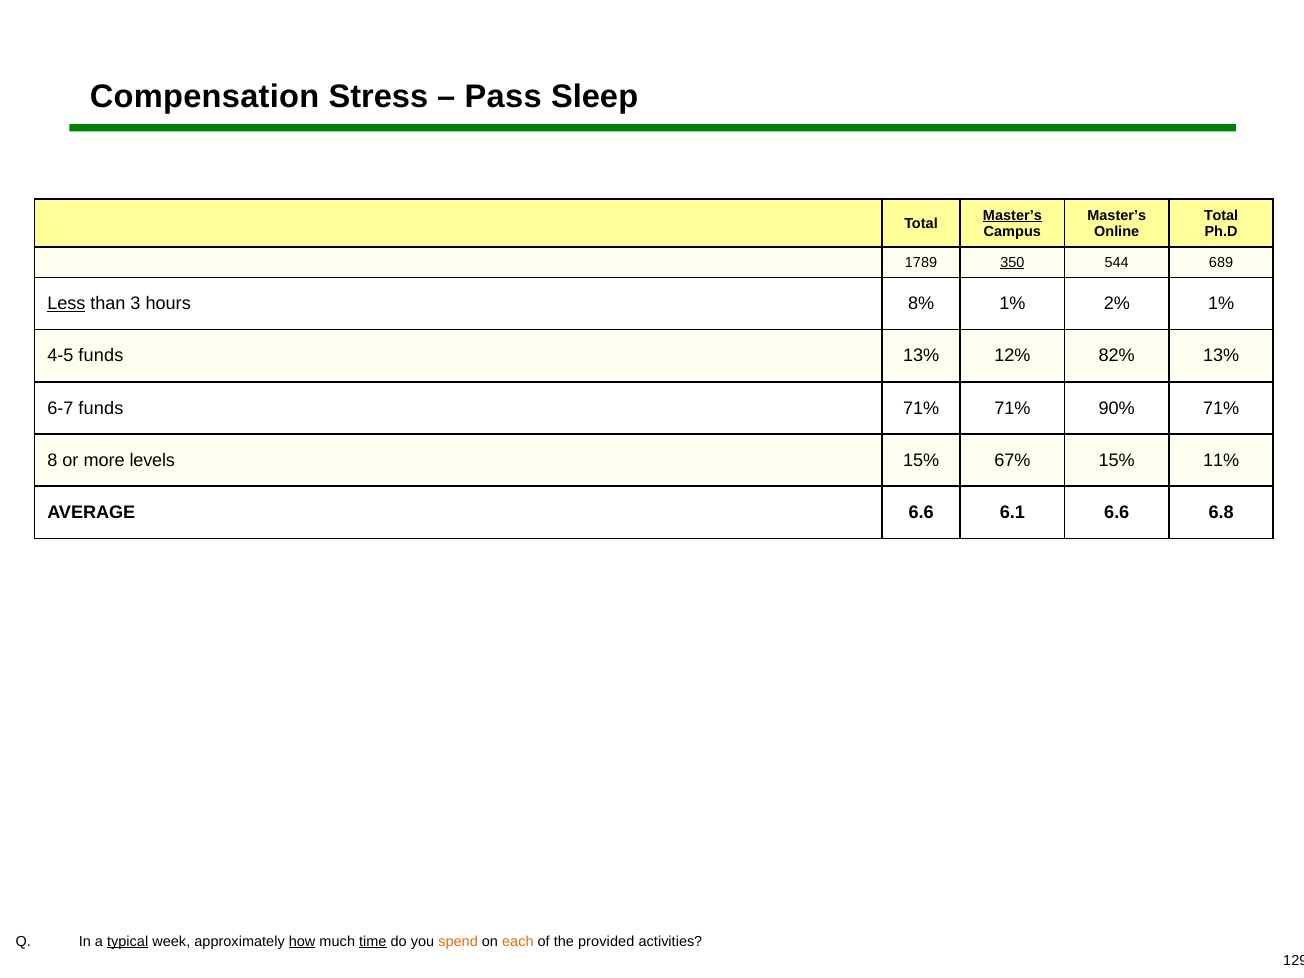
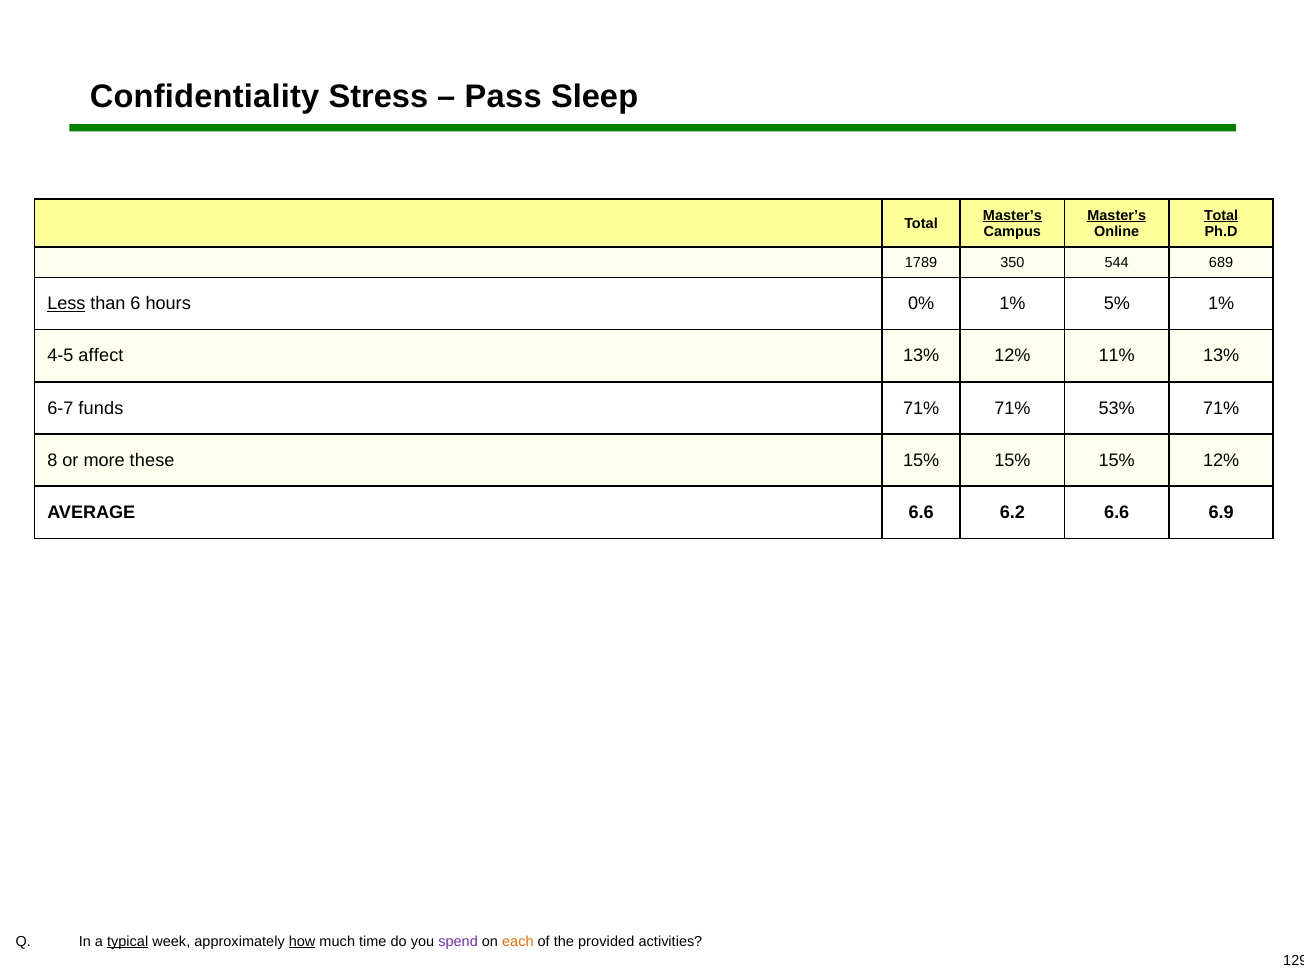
Compensation: Compensation -> Confidentiality
Master’s at (1117, 215) underline: none -> present
Total at (1221, 215) underline: none -> present
350 underline: present -> none
3: 3 -> 6
8%: 8% -> 0%
2%: 2% -> 5%
4-5 funds: funds -> affect
82%: 82% -> 11%
90%: 90% -> 53%
levels: levels -> these
67% at (1012, 460): 67% -> 15%
15% 11%: 11% -> 12%
6.1: 6.1 -> 6.2
6.8: 6.8 -> 6.9
time underline: present -> none
spend colour: orange -> purple
